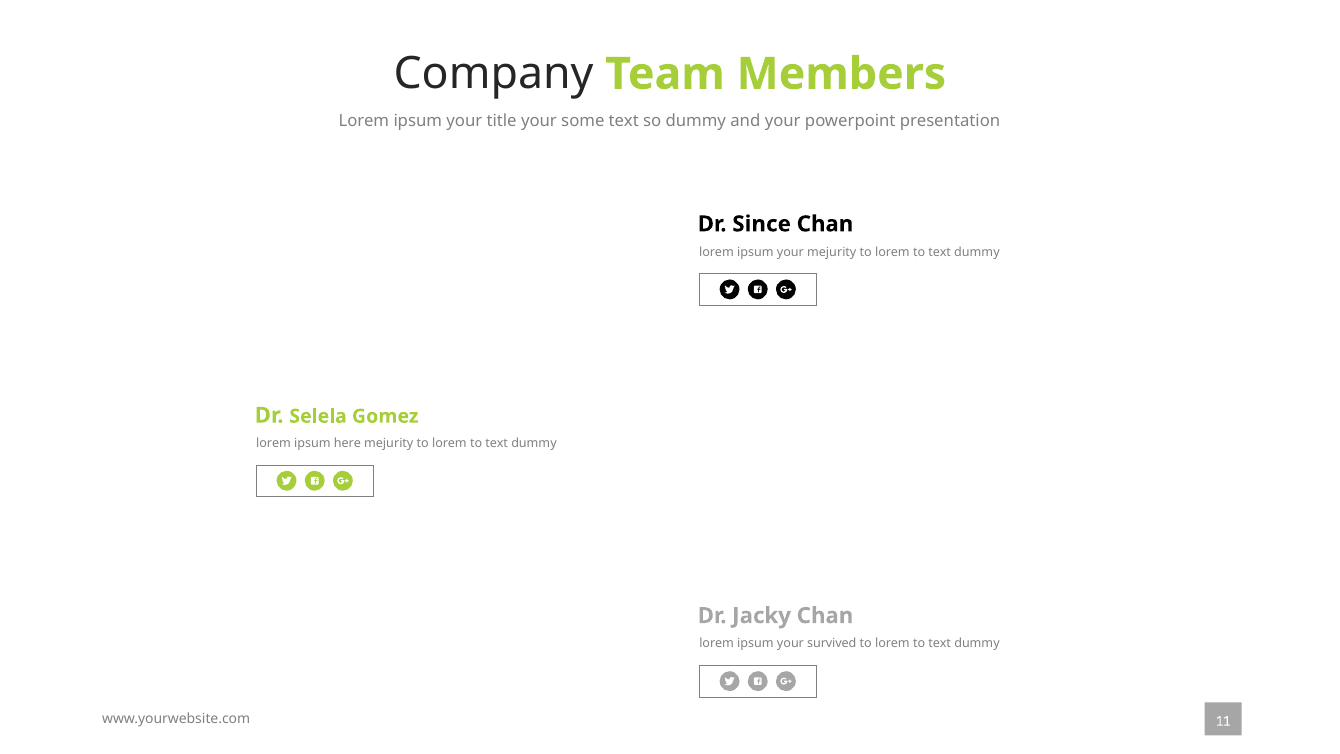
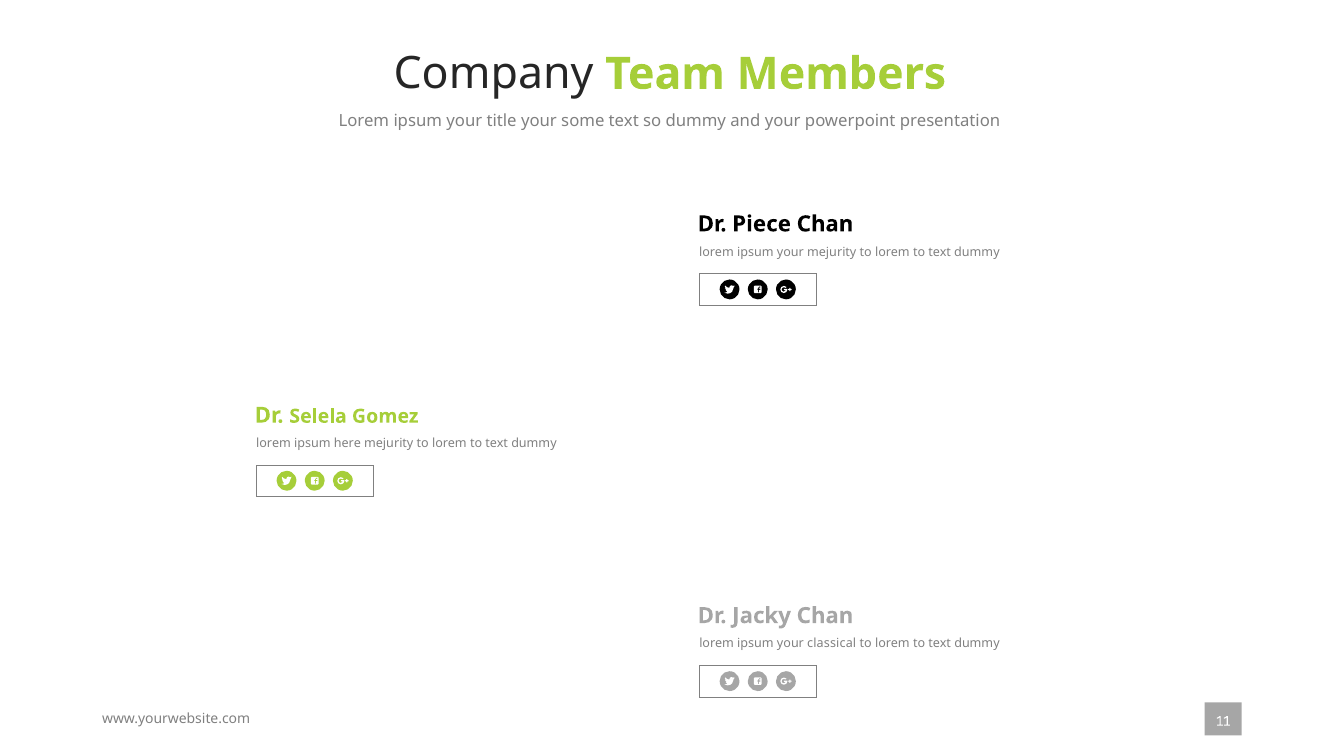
Since: Since -> Piece
survived: survived -> classical
